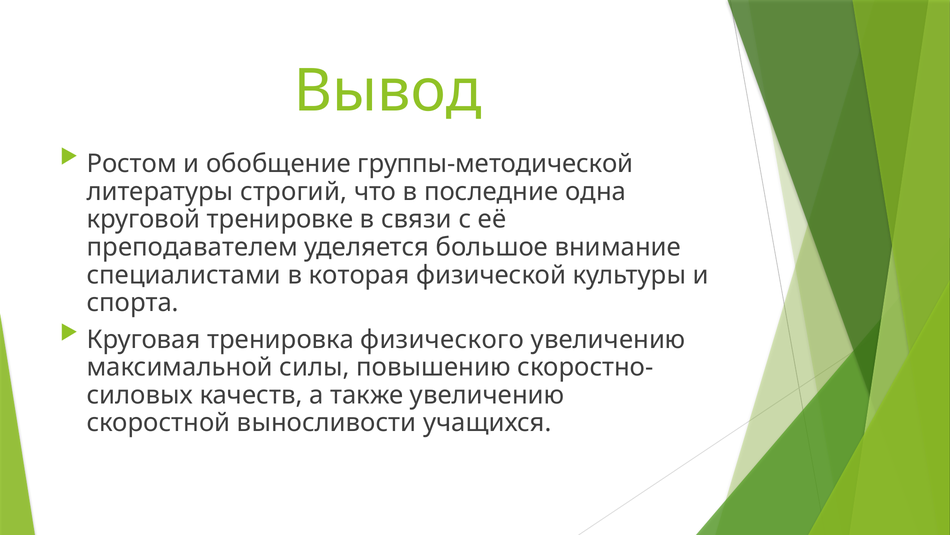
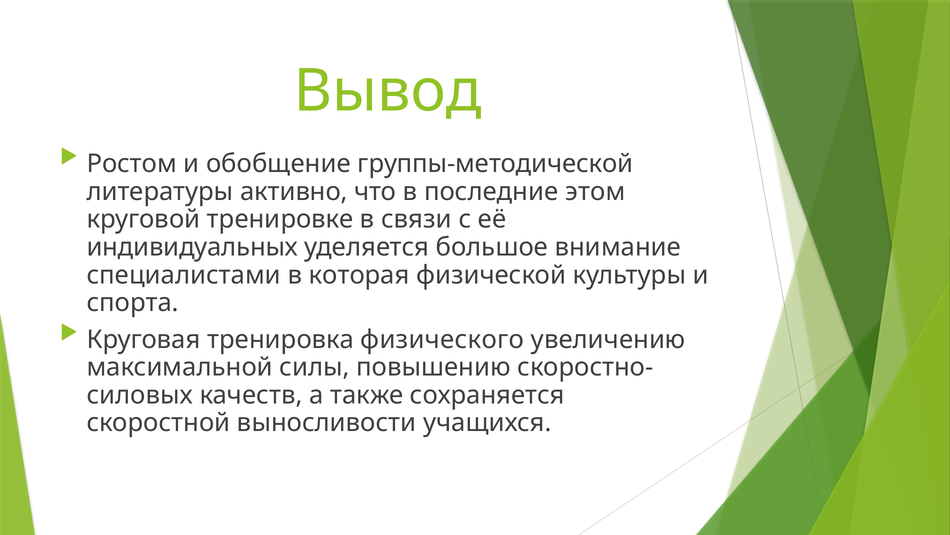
строгий: строгий -> активно
одна: одна -> этом
преподавателем: преподавателем -> индивидуальных
также увеличению: увеличению -> сохраняется
